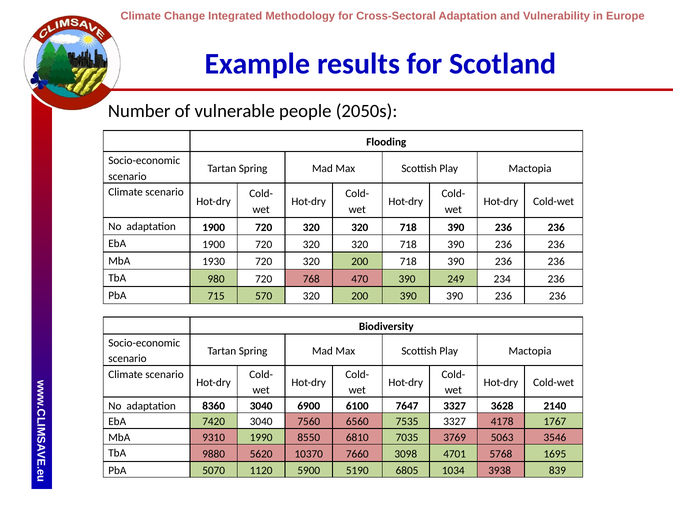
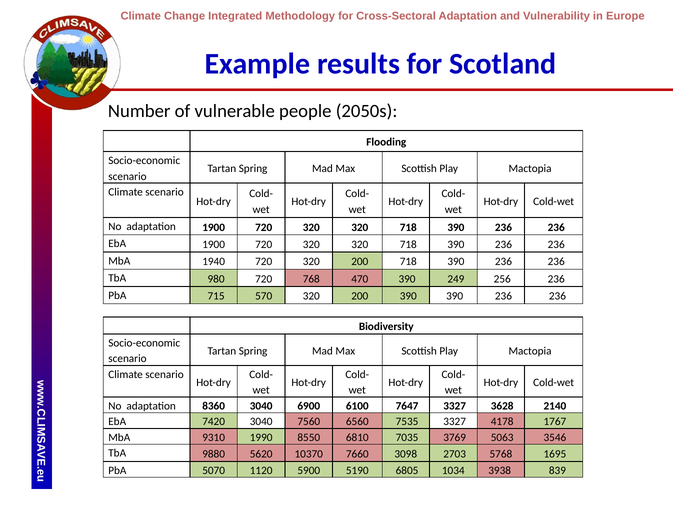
1930: 1930 -> 1940
234: 234 -> 256
4701: 4701 -> 2703
